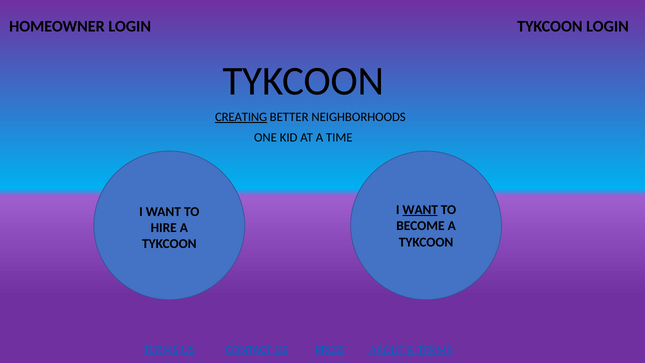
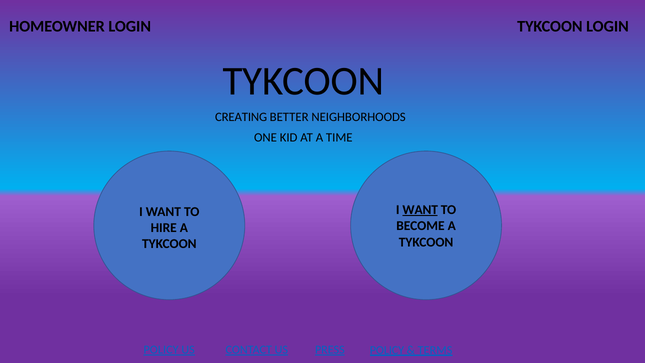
CREATING underline: present -> none
TERMS at (161, 349): TERMS -> POLICY
PRESS ABOUT: ABOUT -> POLICY
